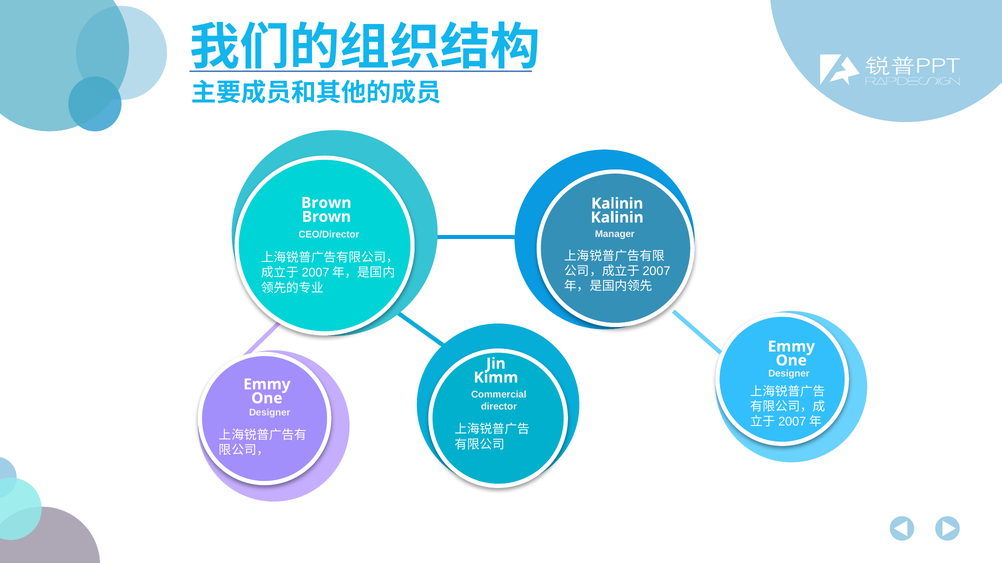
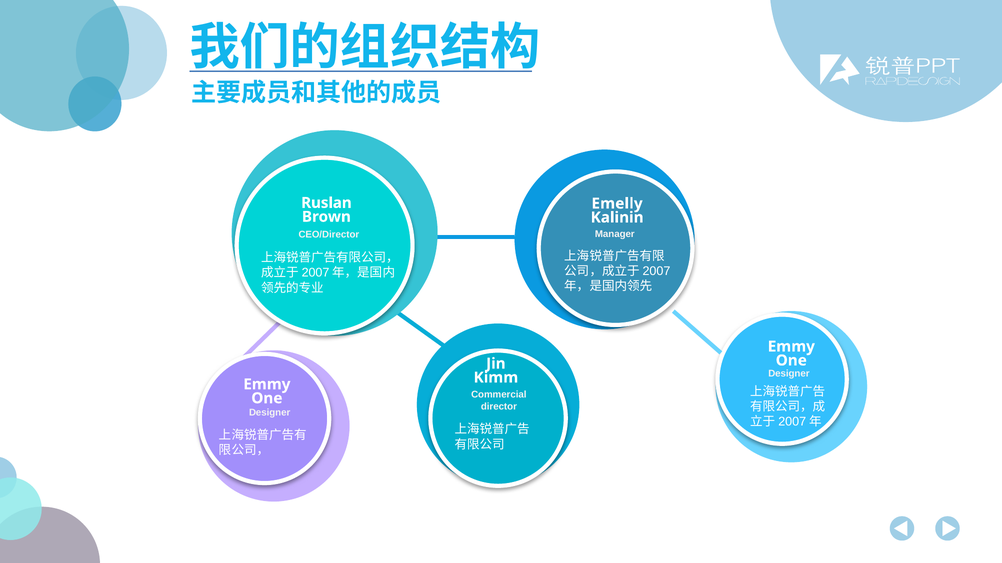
Brown at (326, 203): Brown -> Ruslan
Kalinin at (617, 204): Kalinin -> Emelly
